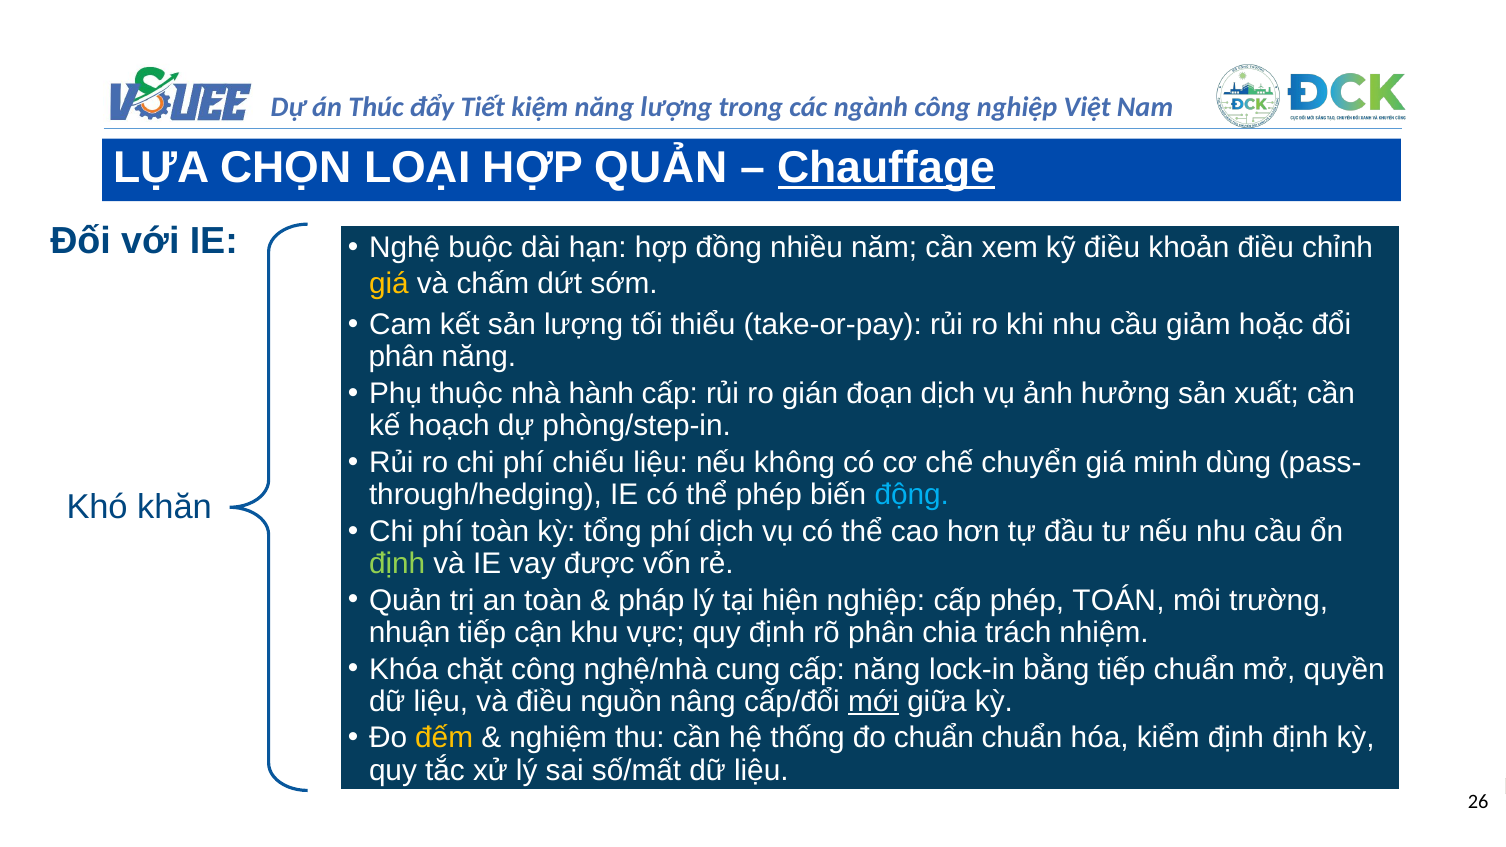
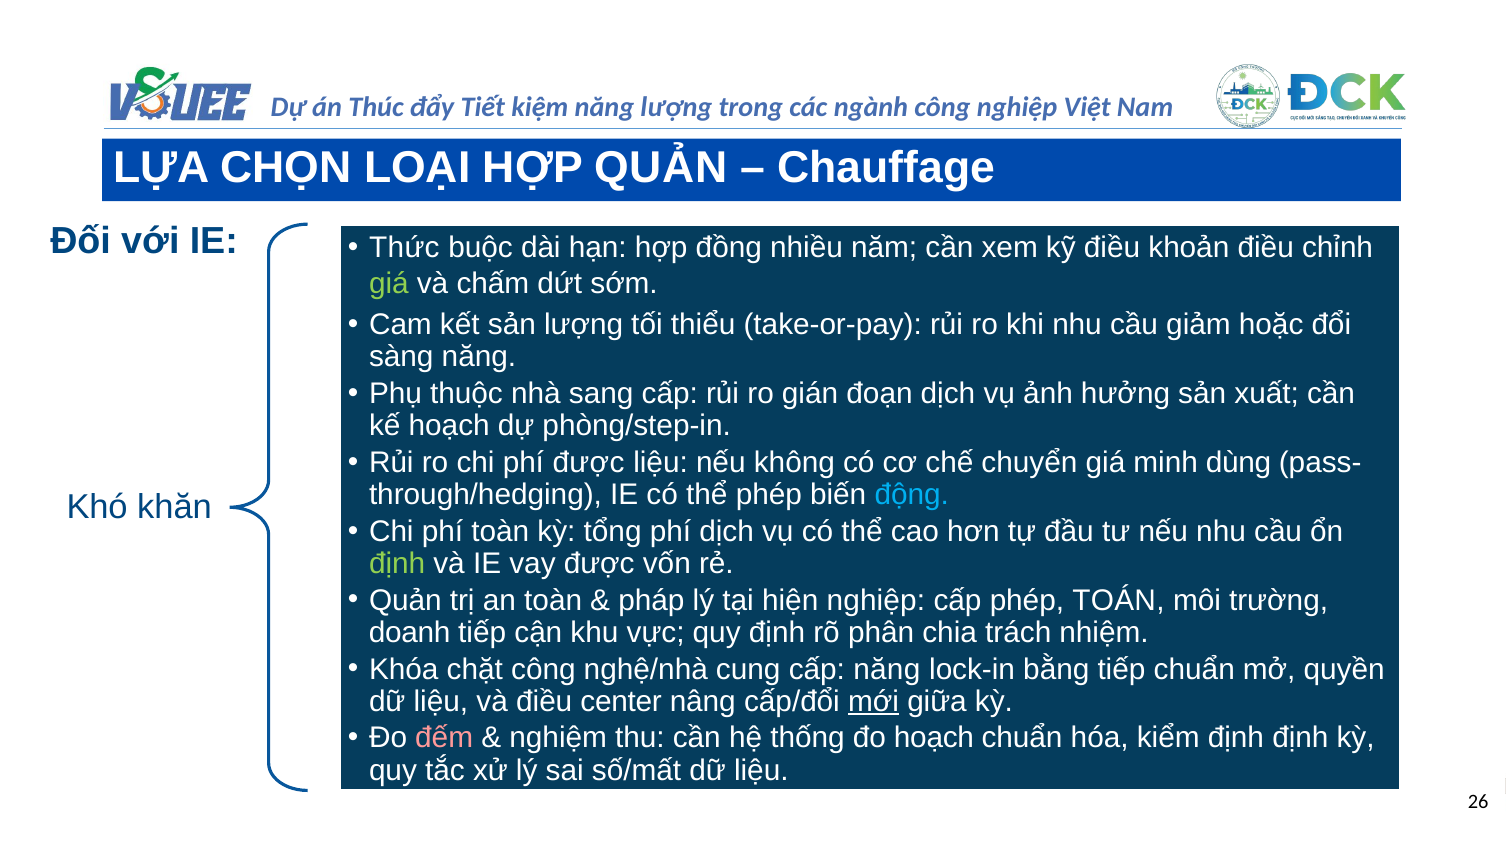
Chauffage underline: present -> none
Nghệ: Nghệ -> Thức
giá at (389, 284) colour: yellow -> light green
phân at (401, 357): phân -> sàng
hành: hành -> sang
phí chiếu: chiếu -> được
nhuận: nhuận -> doanh
nguồn: nguồn -> center
đếm colour: yellow -> pink
đo chuẩn: chuẩn -> hoạch
